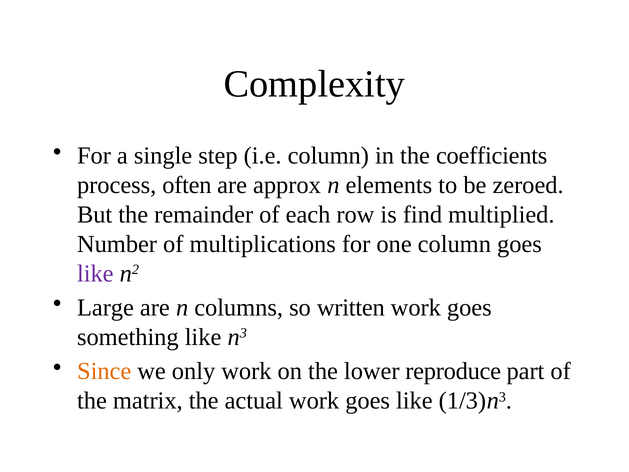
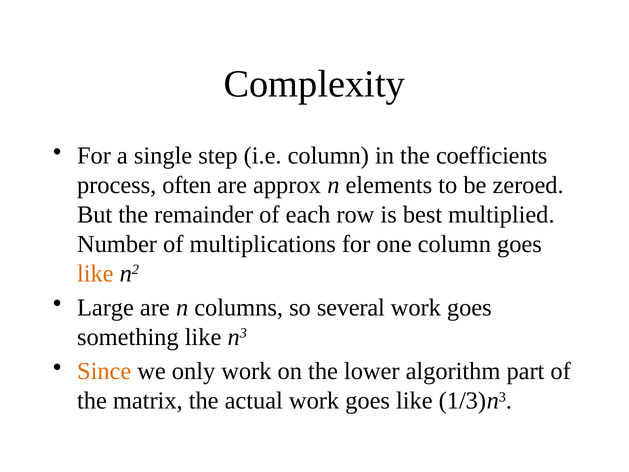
find: find -> best
like at (95, 273) colour: purple -> orange
written: written -> several
reproduce: reproduce -> algorithm
